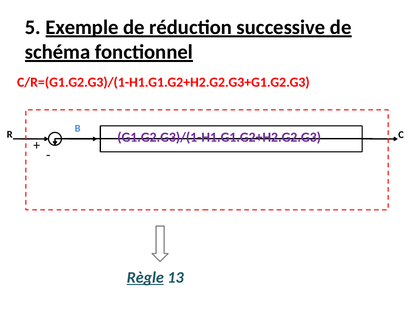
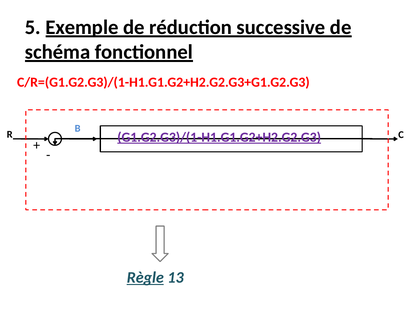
G1.G2.G3)/(1-H1.G1.G2+H2.G2.G3 underline: none -> present
